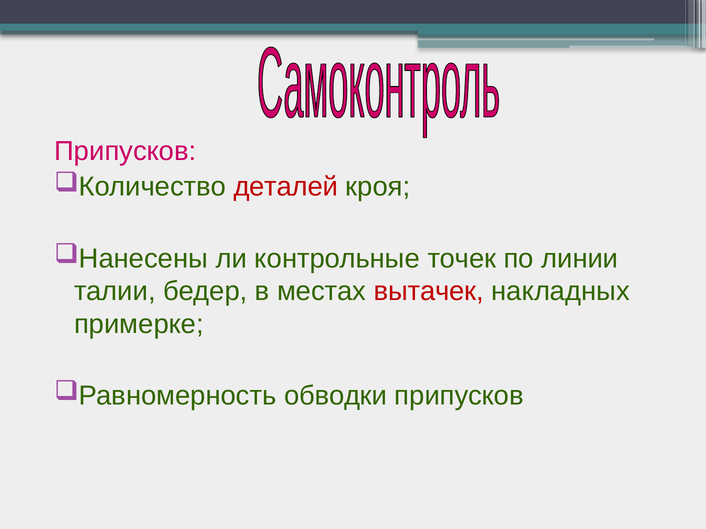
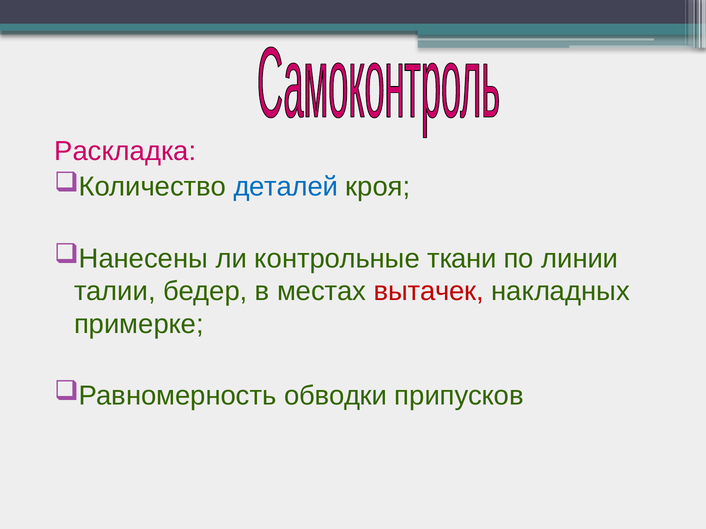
Припусков at (125, 151): Припусков -> Раскладка
деталей colour: red -> blue
точек: точек -> ткани
